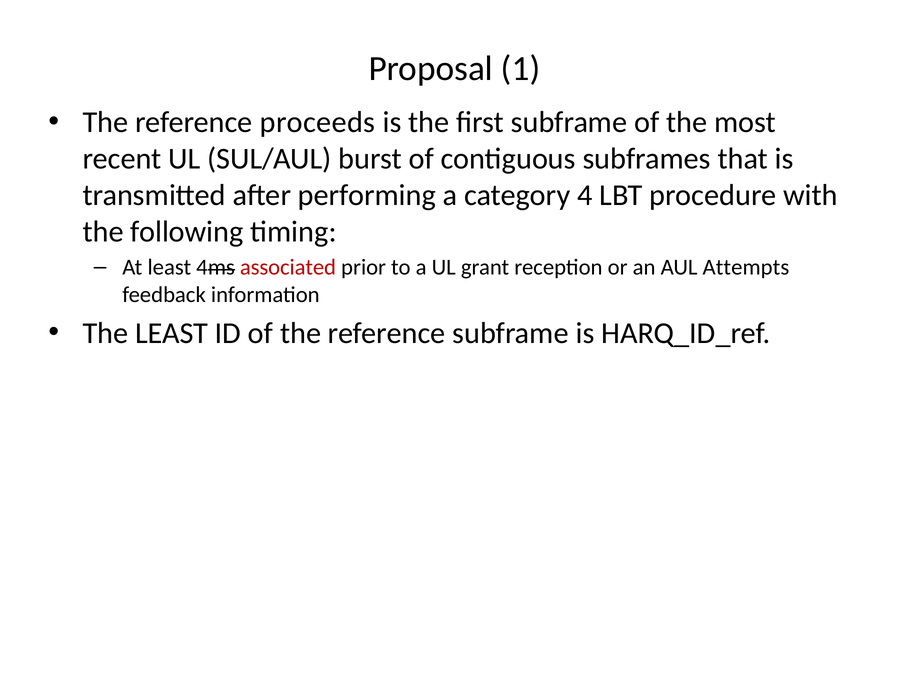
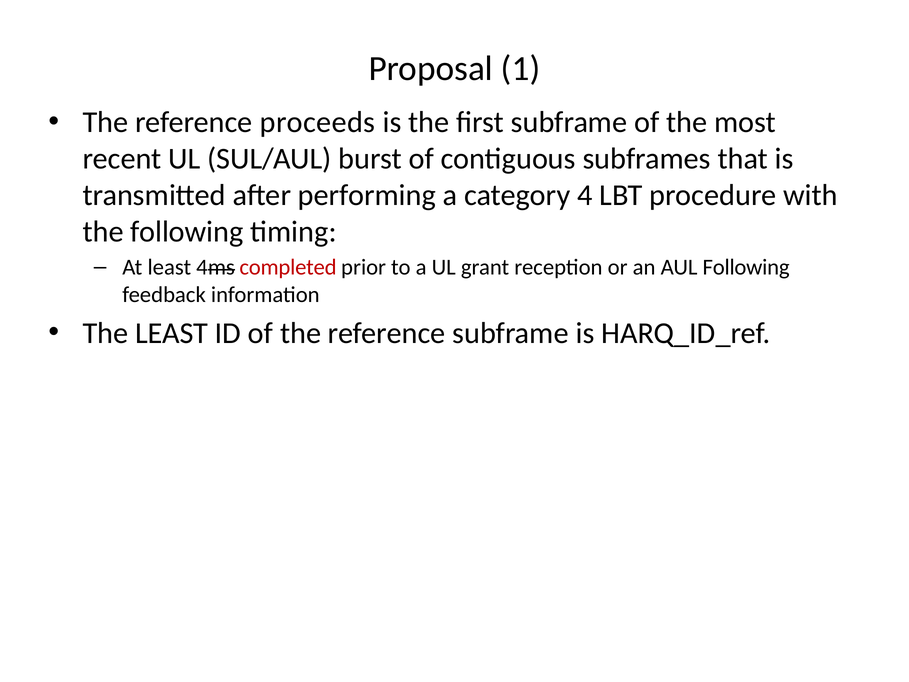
associated: associated -> completed
AUL Attempts: Attempts -> Following
